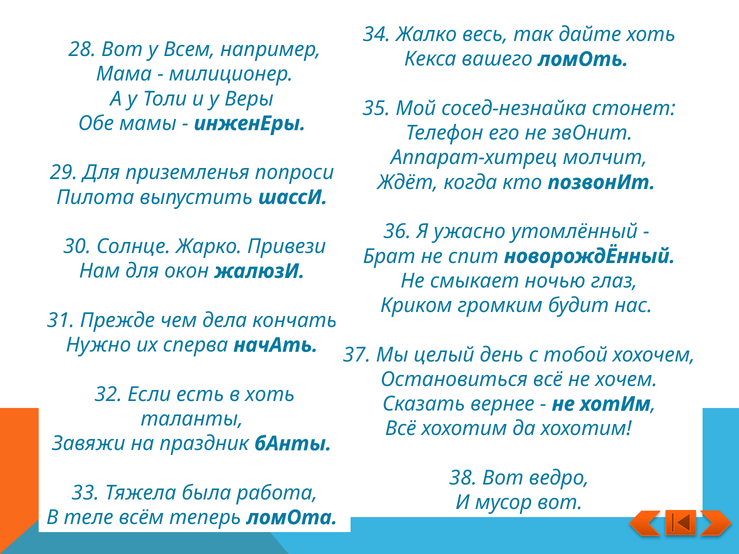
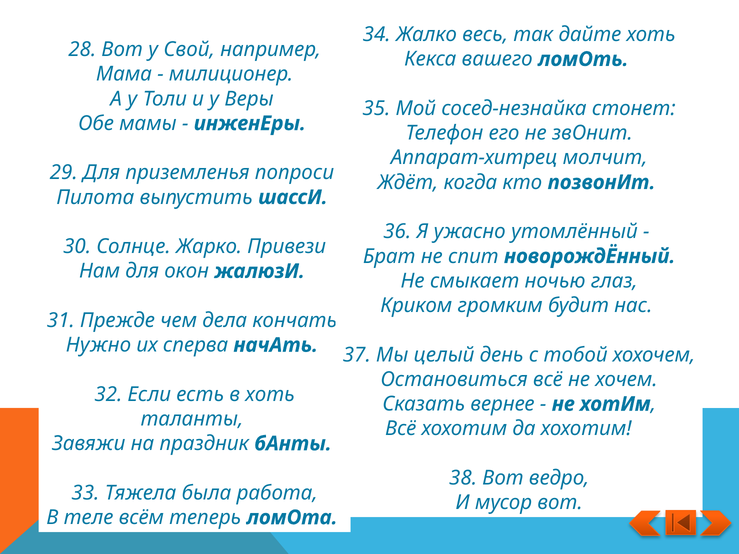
Всем: Всем -> Свой
